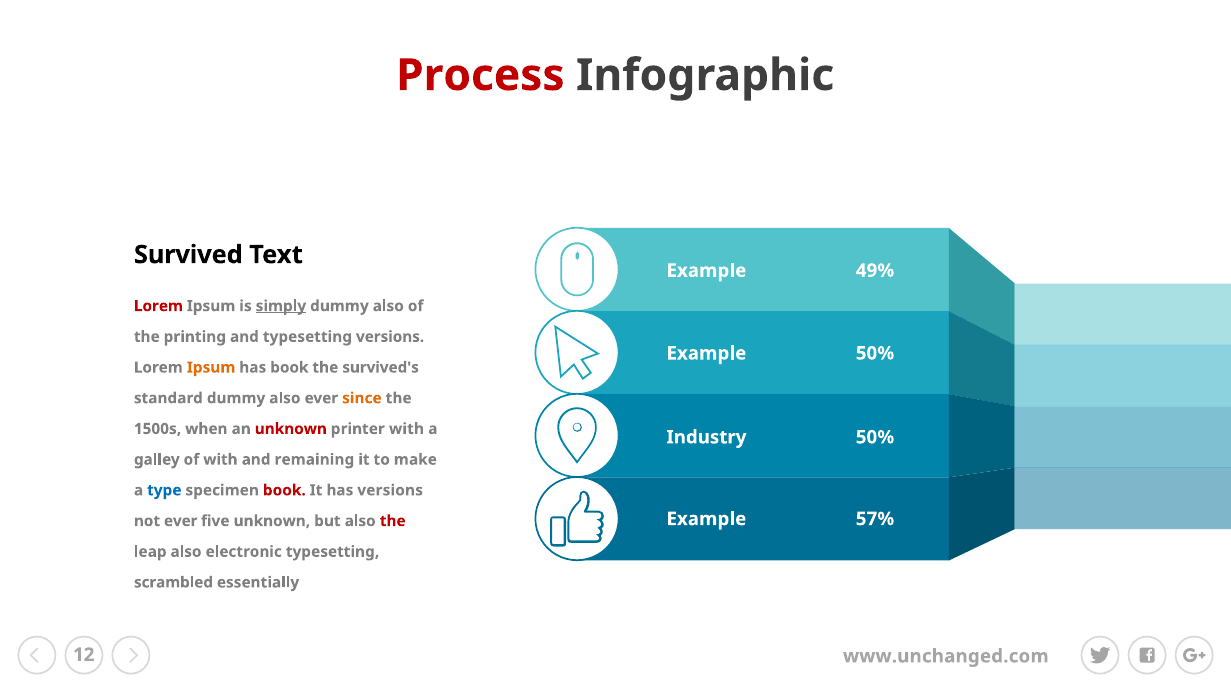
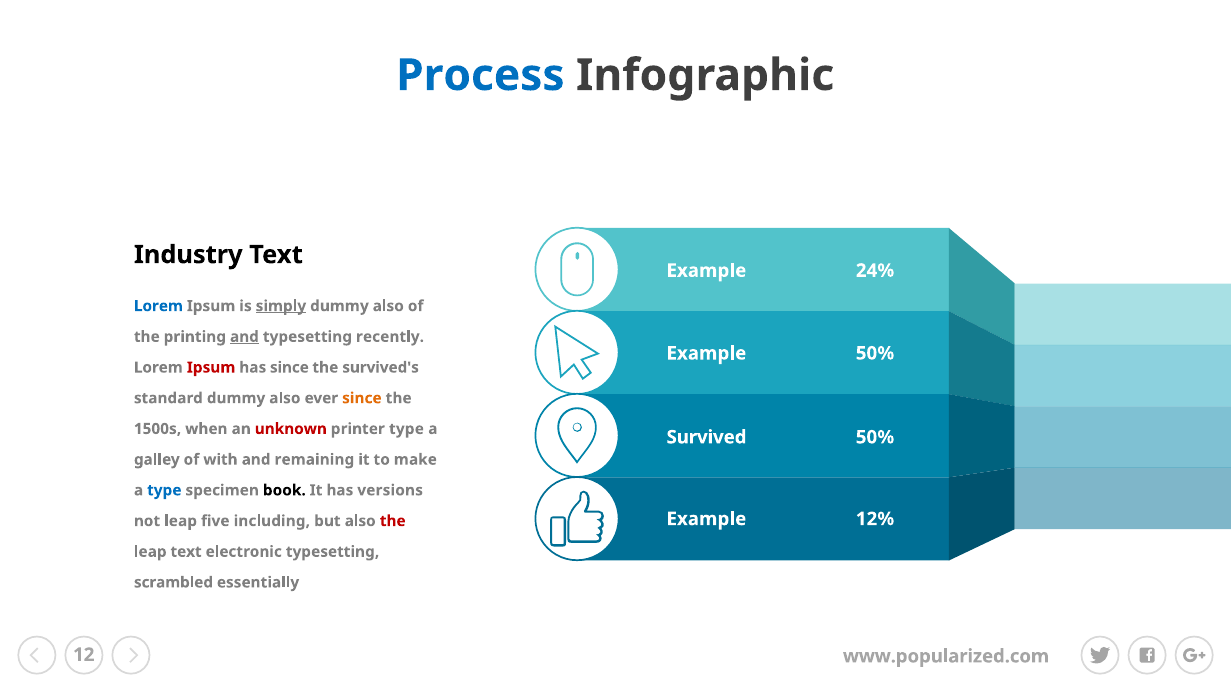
Process colour: red -> blue
Survived: Survived -> Industry
49%: 49% -> 24%
Lorem at (158, 306) colour: red -> blue
and at (244, 337) underline: none -> present
typesetting versions: versions -> recently
Ipsum at (211, 368) colour: orange -> red
has book: book -> since
printer with: with -> type
Industry: Industry -> Survived
book at (284, 491) colour: red -> black
57%: 57% -> 12%
not ever: ever -> leap
five unknown: unknown -> including
leap also: also -> text
www.unchanged.com: www.unchanged.com -> www.popularized.com
